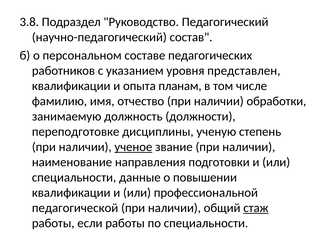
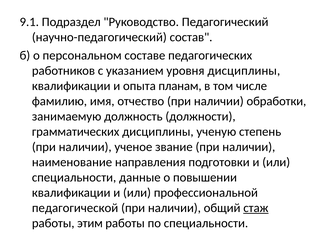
3.8: 3.8 -> 9.1
уровня представлен: представлен -> дисциплины
переподготовке: переподготовке -> грамматических
ученое underline: present -> none
если: если -> этим
